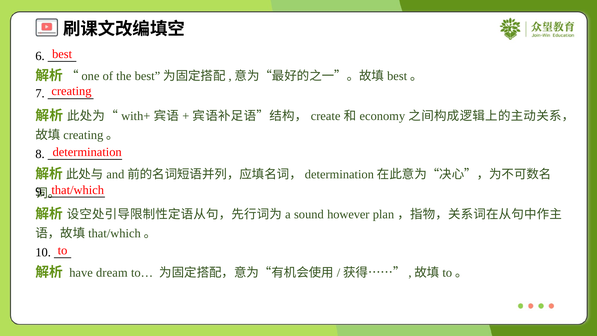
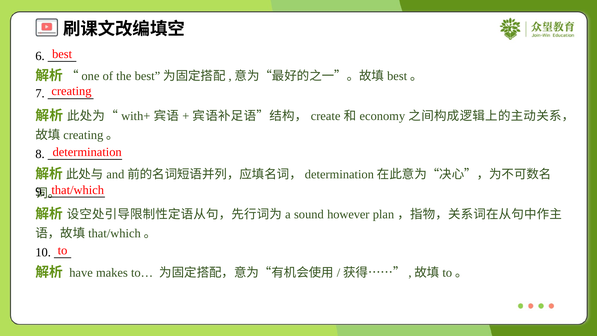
dream: dream -> makes
